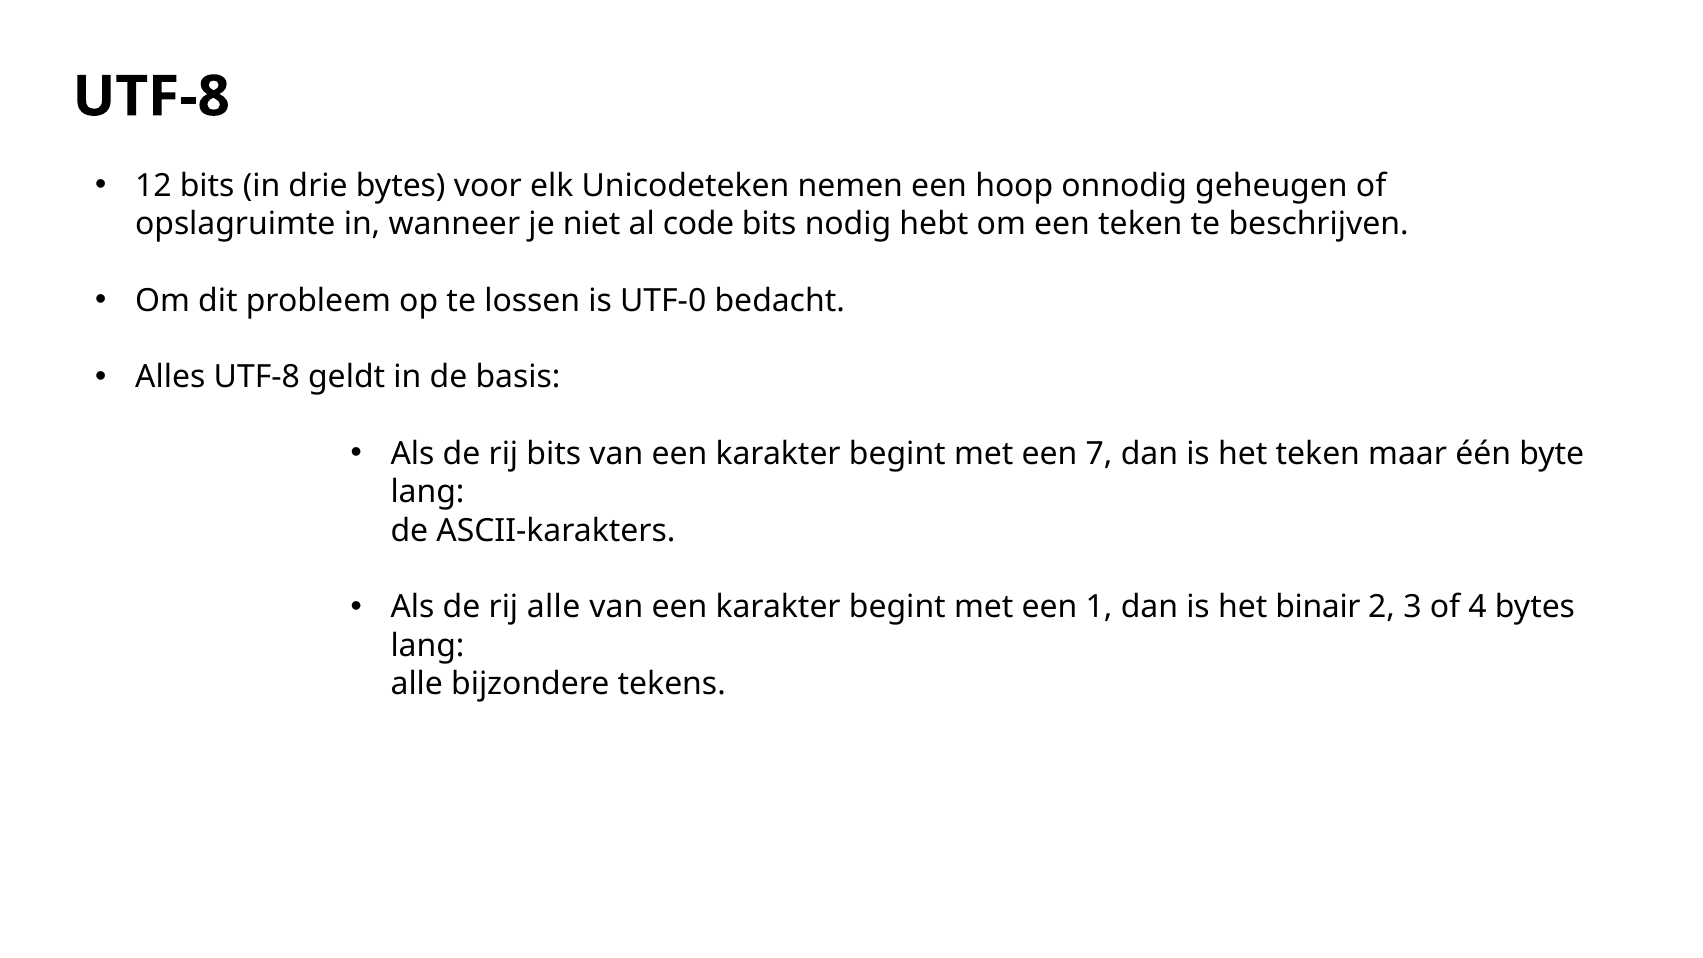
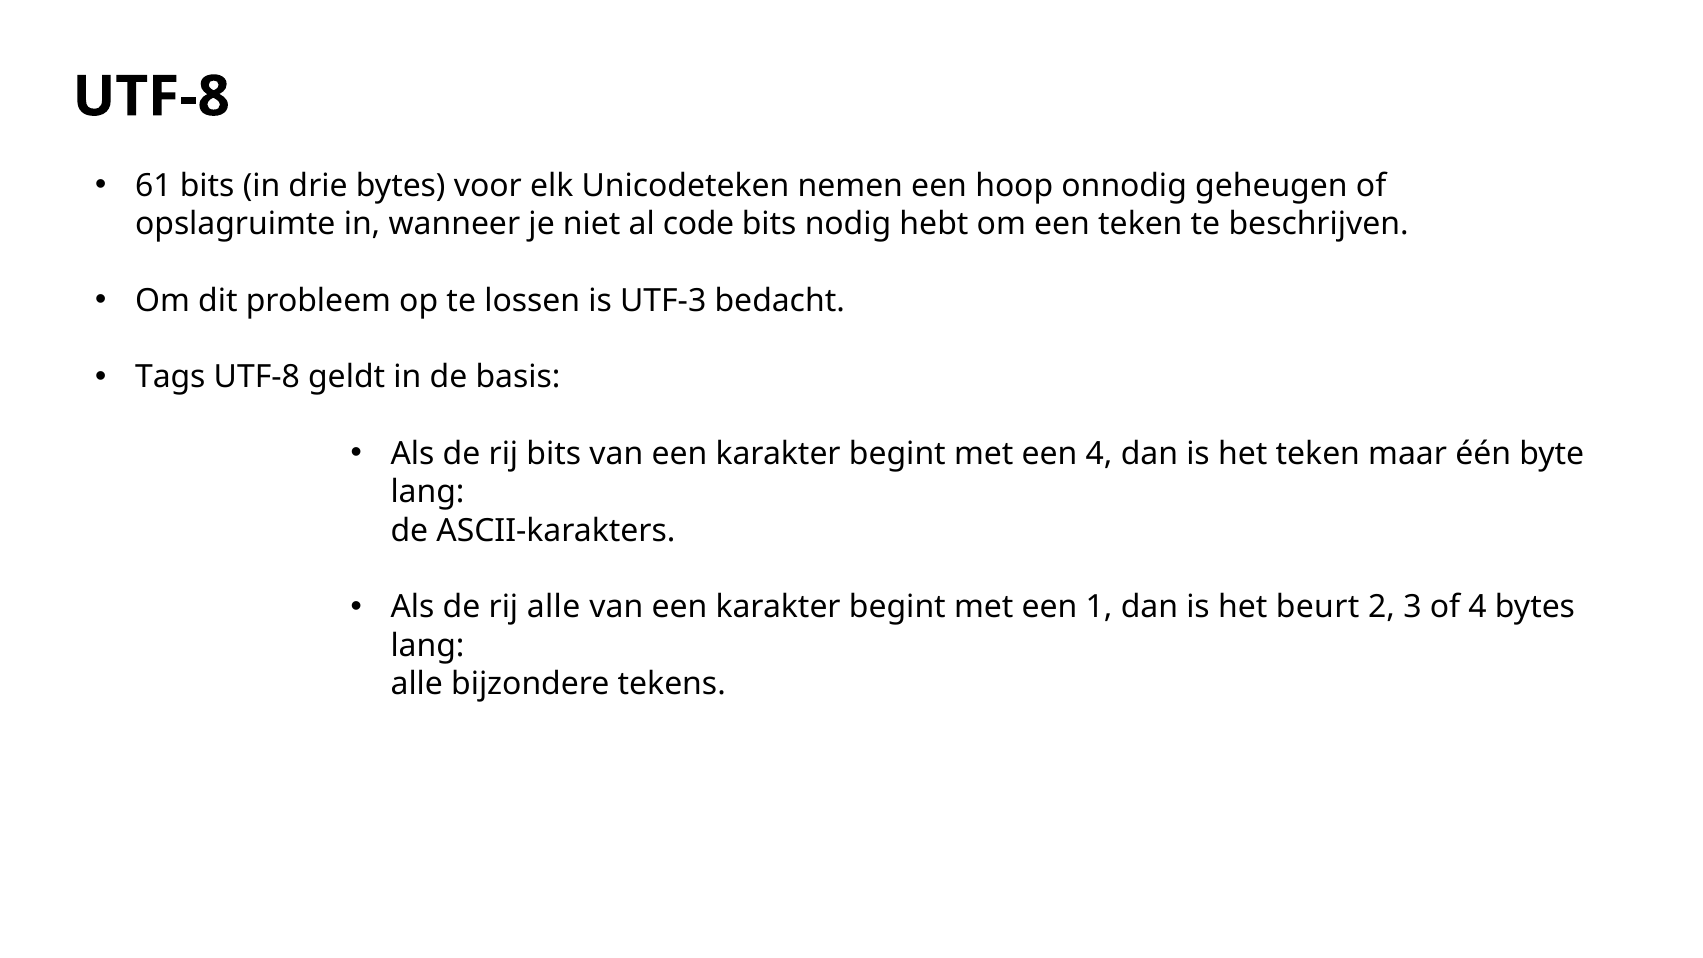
12: 12 -> 61
UTF-0: UTF-0 -> UTF-3
Alles: Alles -> Tags
een 7: 7 -> 4
binair: binair -> beurt
